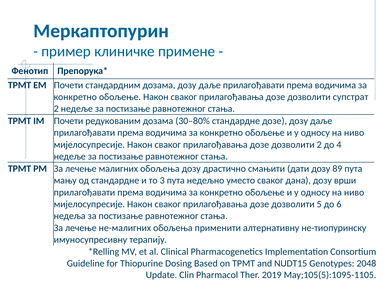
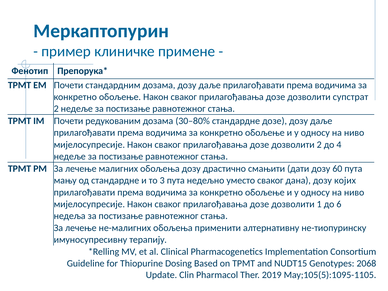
89: 89 -> 60
врши: врши -> којих
5: 5 -> 1
2048: 2048 -> 2068
